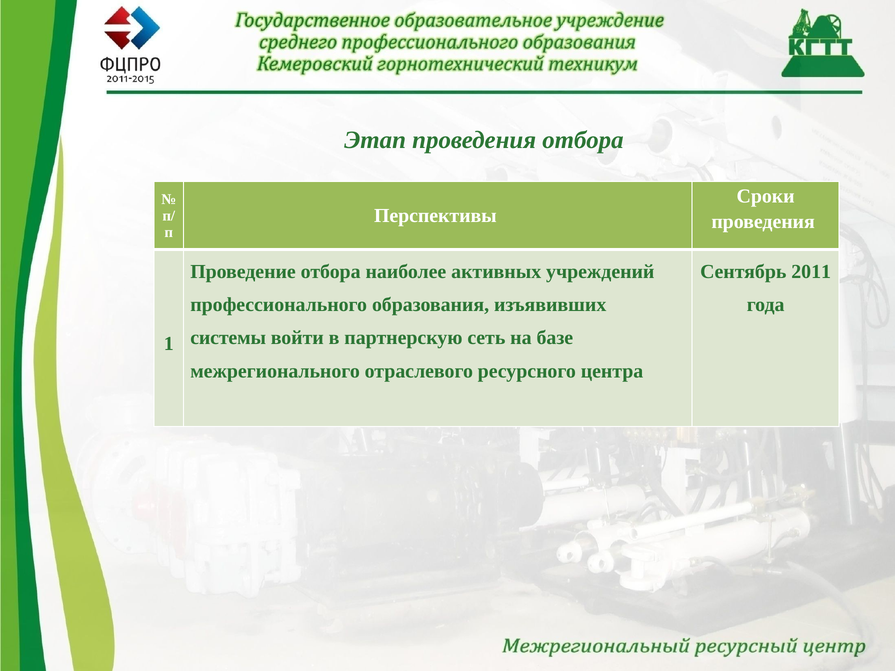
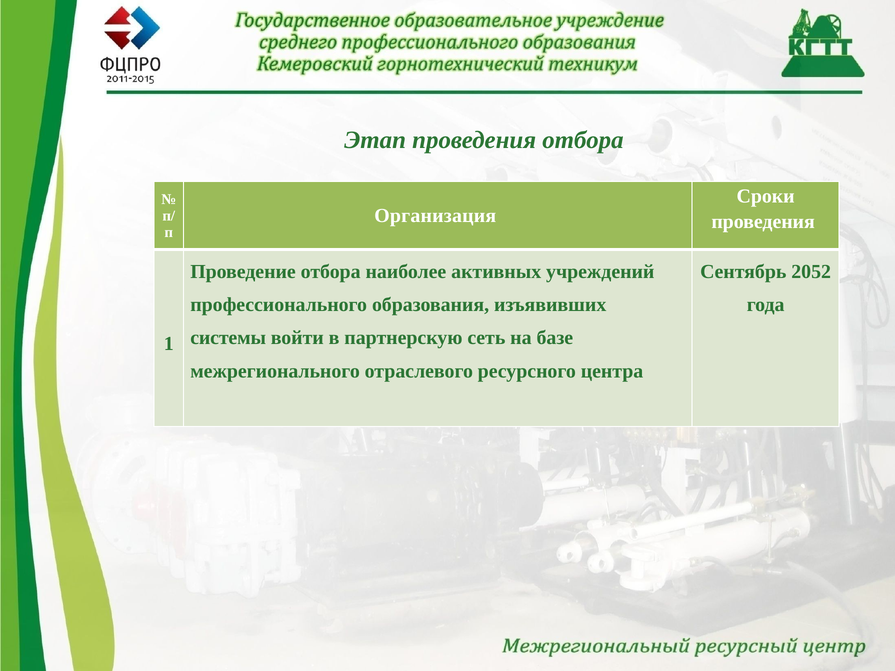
Перспективы: Перспективы -> Организация
2011: 2011 -> 2052
